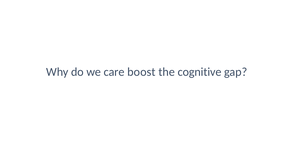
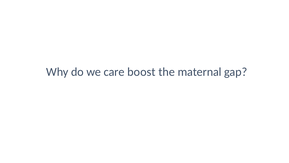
cognitive: cognitive -> maternal
